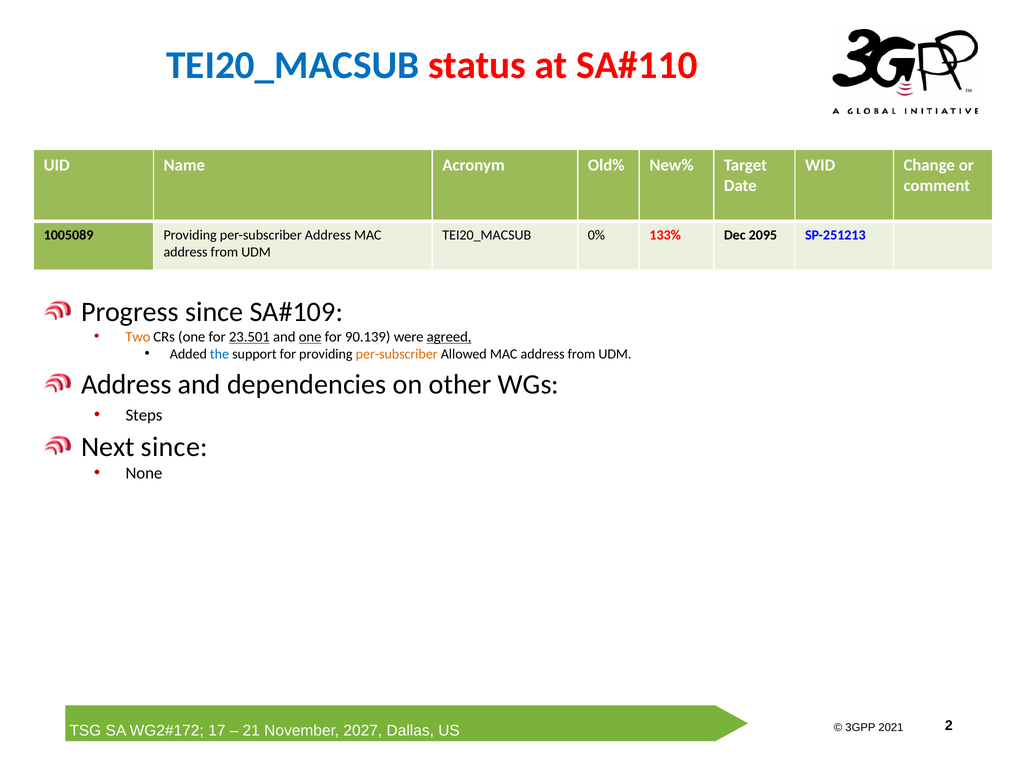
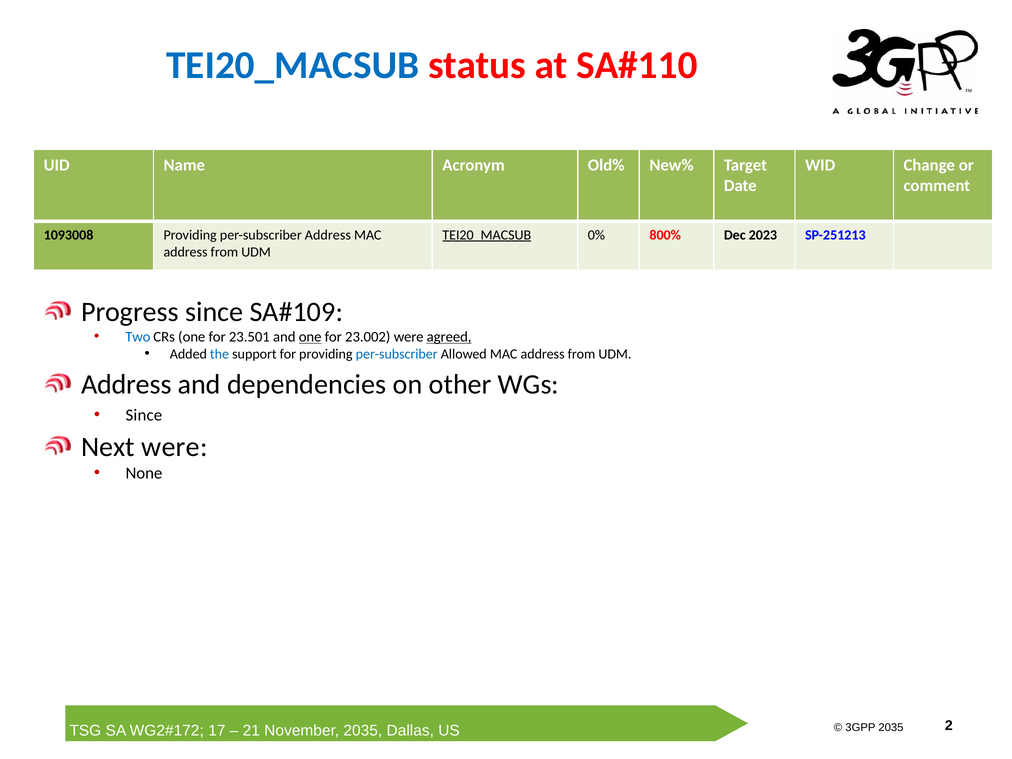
1005089: 1005089 -> 1093008
TEI20_MACSUB at (487, 235) underline: none -> present
133%: 133% -> 800%
2095: 2095 -> 2023
Two colour: orange -> blue
23.501 underline: present -> none
90.139: 90.139 -> 23.002
per-subscriber at (397, 354) colour: orange -> blue
Steps at (144, 415): Steps -> Since
Next since: since -> were
2021 at (891, 728): 2021 -> 2035
2027 at (363, 731): 2027 -> 2035
